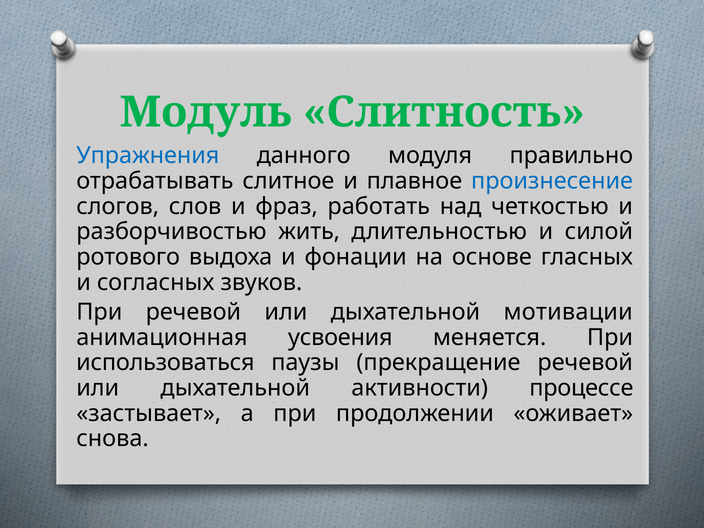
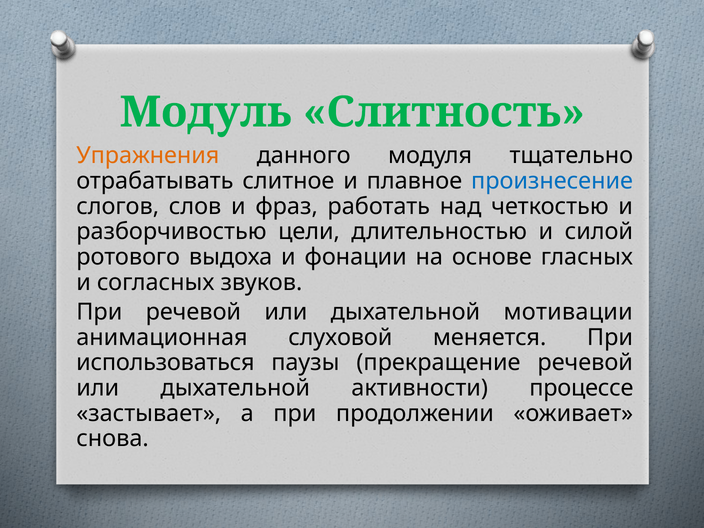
Упражнения colour: blue -> orange
правильно: правильно -> тщательно
жить: жить -> цели
усвоения: усвоения -> слуховой
